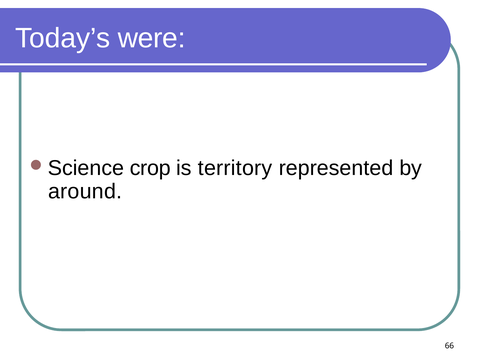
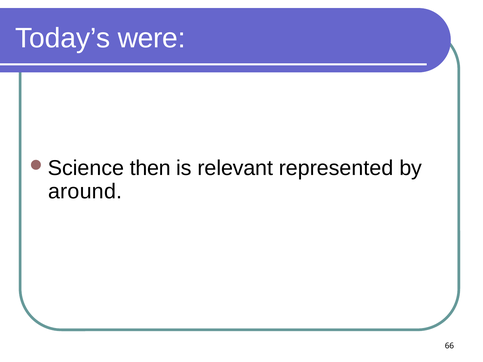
crop: crop -> then
territory: territory -> relevant
